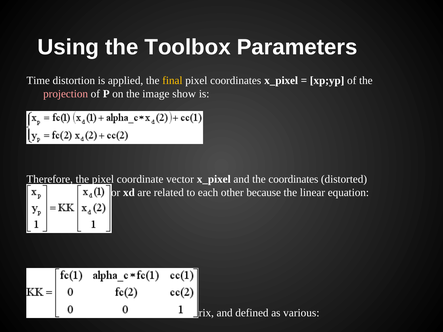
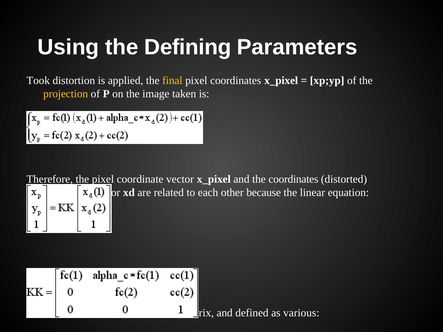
Toolbox: Toolbox -> Defining
Time: Time -> Took
projection colour: pink -> yellow
show: show -> taken
